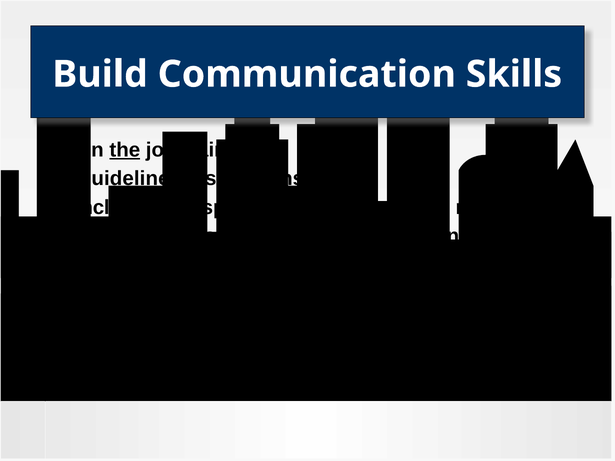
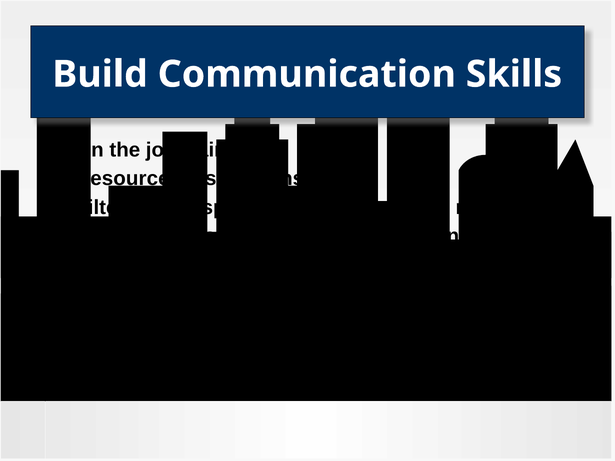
the underline: present -> none
Guidelines: Guidelines -> Resources
Includes: Includes -> Filtering
